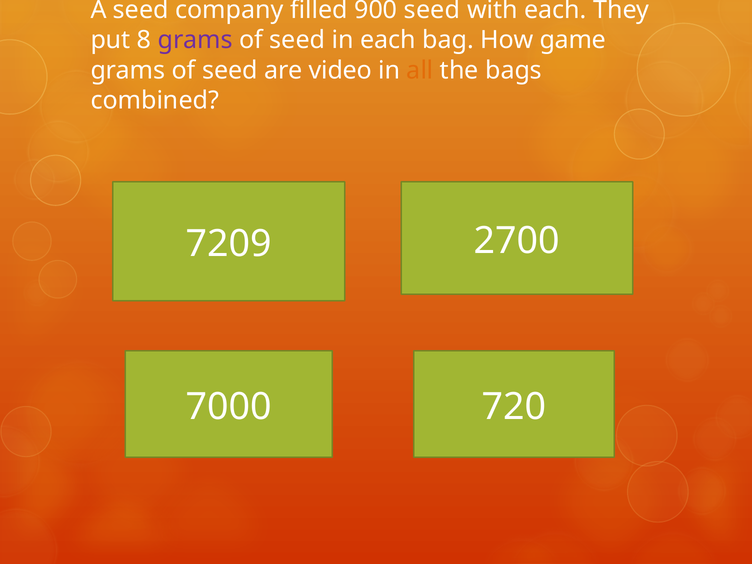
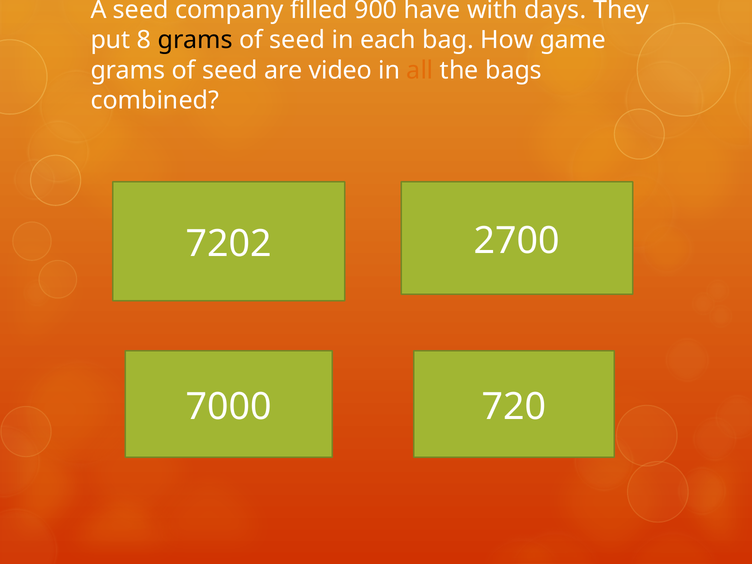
900 seed: seed -> have
with each: each -> days
grams at (195, 40) colour: purple -> black
7209: 7209 -> 7202
